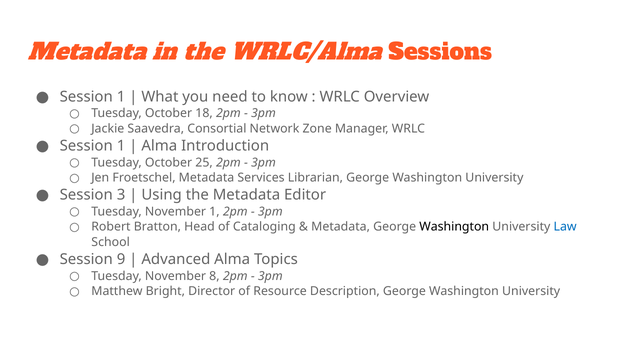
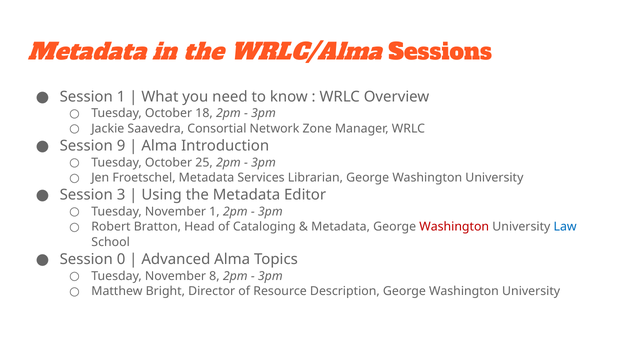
1 at (121, 146): 1 -> 9
Washington at (454, 227) colour: black -> red
9: 9 -> 0
